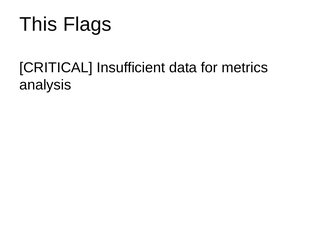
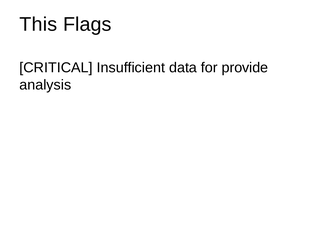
metrics: metrics -> provide
